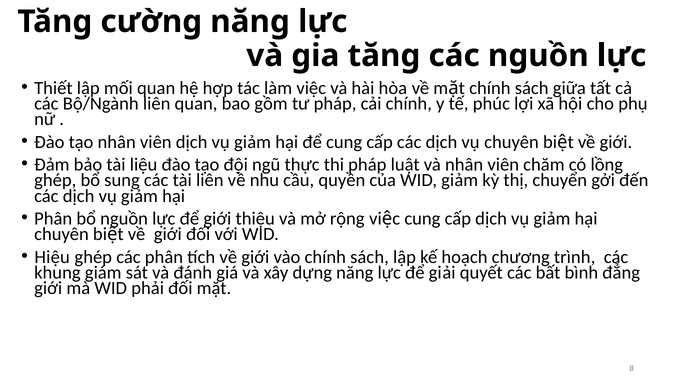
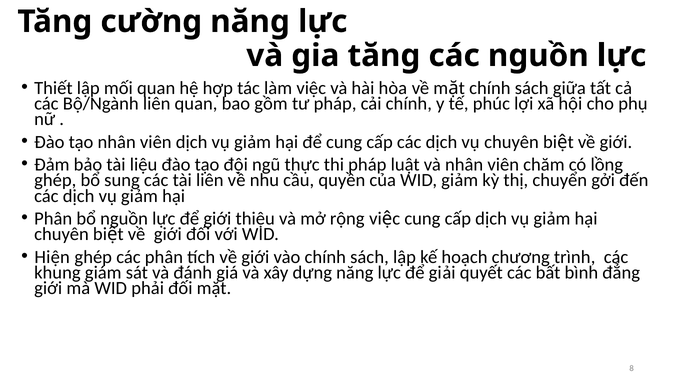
Hiệu: Hiệu -> Hiện
